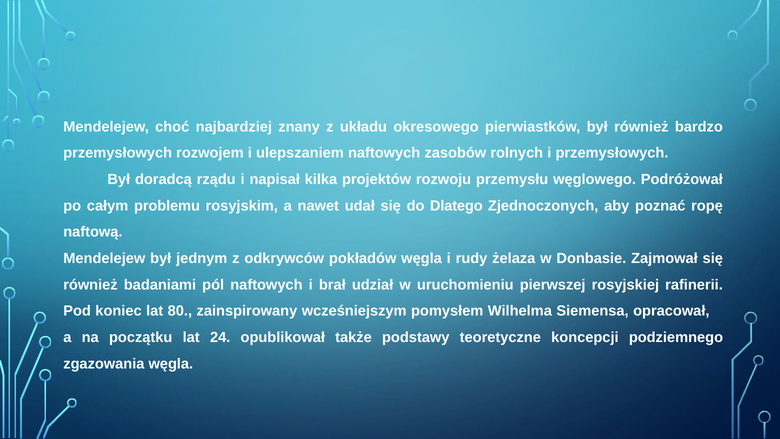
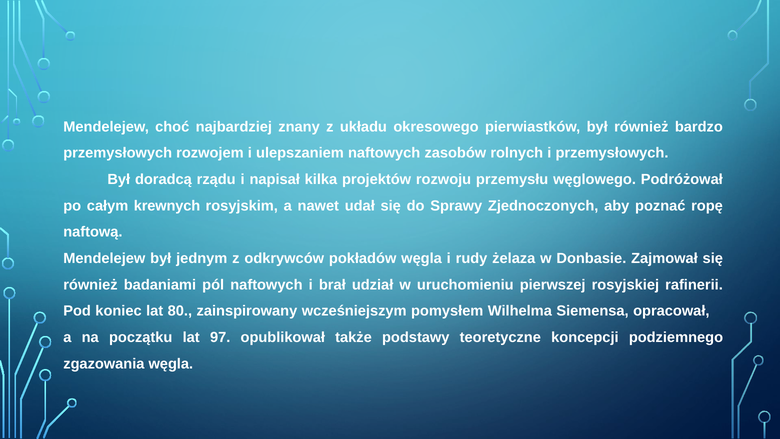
problemu: problemu -> krewnych
Dlatego: Dlatego -> Sprawy
24: 24 -> 97
